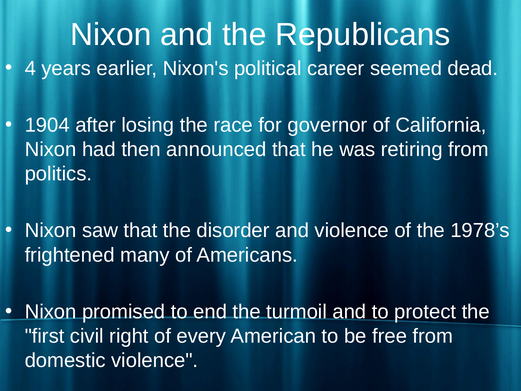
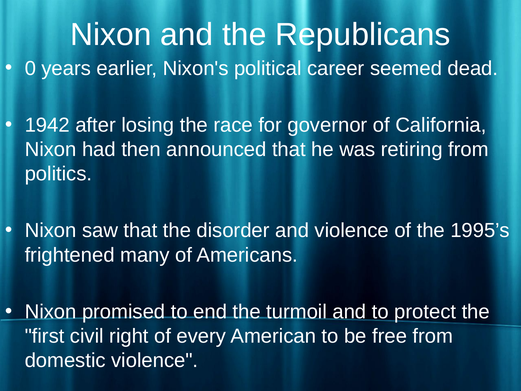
4: 4 -> 0
1904: 1904 -> 1942
1978’s: 1978’s -> 1995’s
